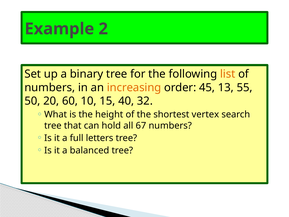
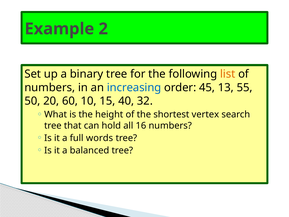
increasing colour: orange -> blue
67: 67 -> 16
letters: letters -> words
